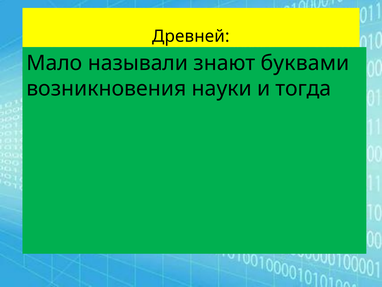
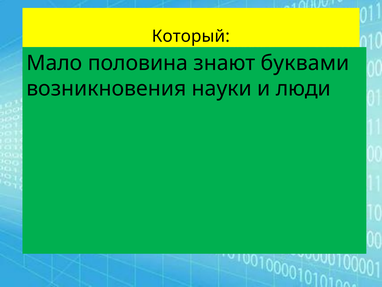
Древней: Древней -> Который
называли: называли -> половина
тогда: тогда -> люди
